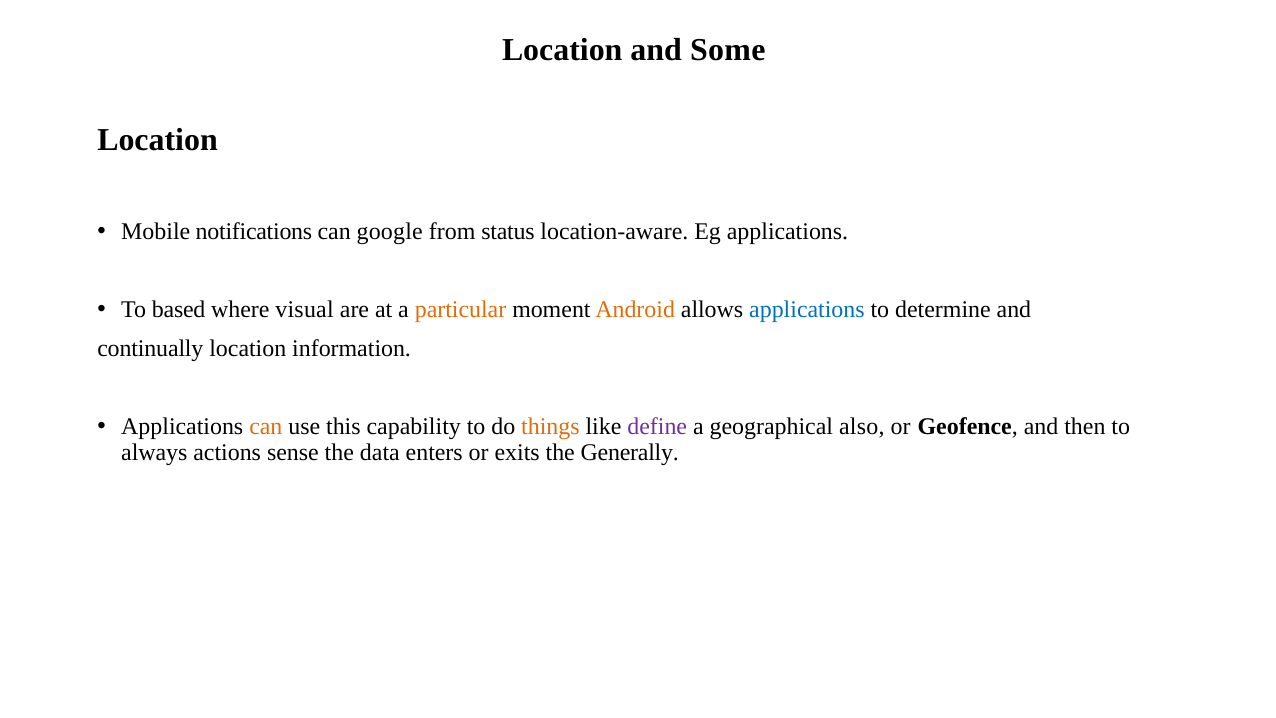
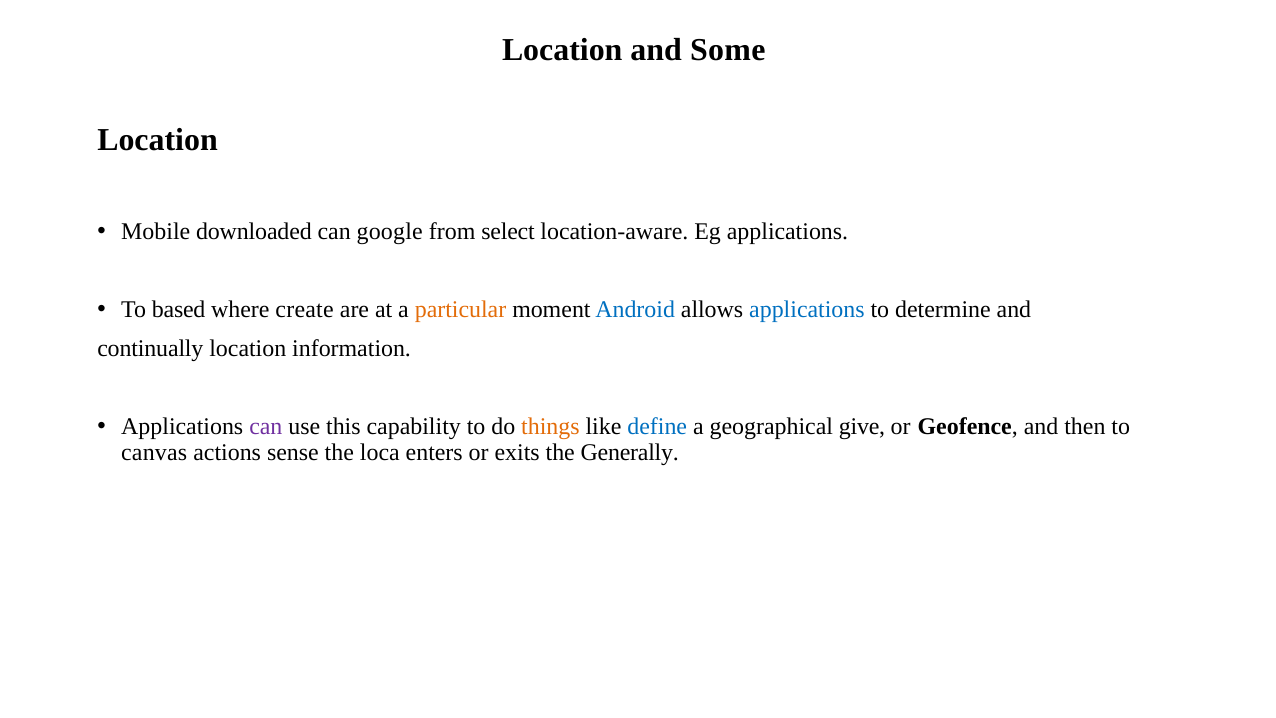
notifications: notifications -> downloaded
status: status -> select
visual: visual -> create
Android colour: orange -> blue
can at (266, 427) colour: orange -> purple
define colour: purple -> blue
also: also -> give
always: always -> canvas
data: data -> loca
